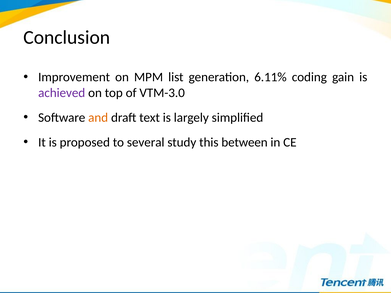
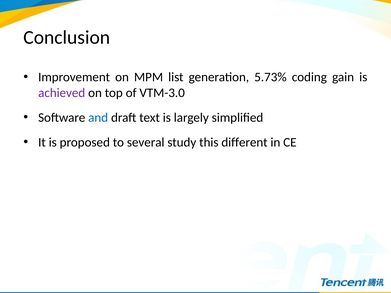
6.11%: 6.11% -> 5.73%
and colour: orange -> blue
between: between -> different
